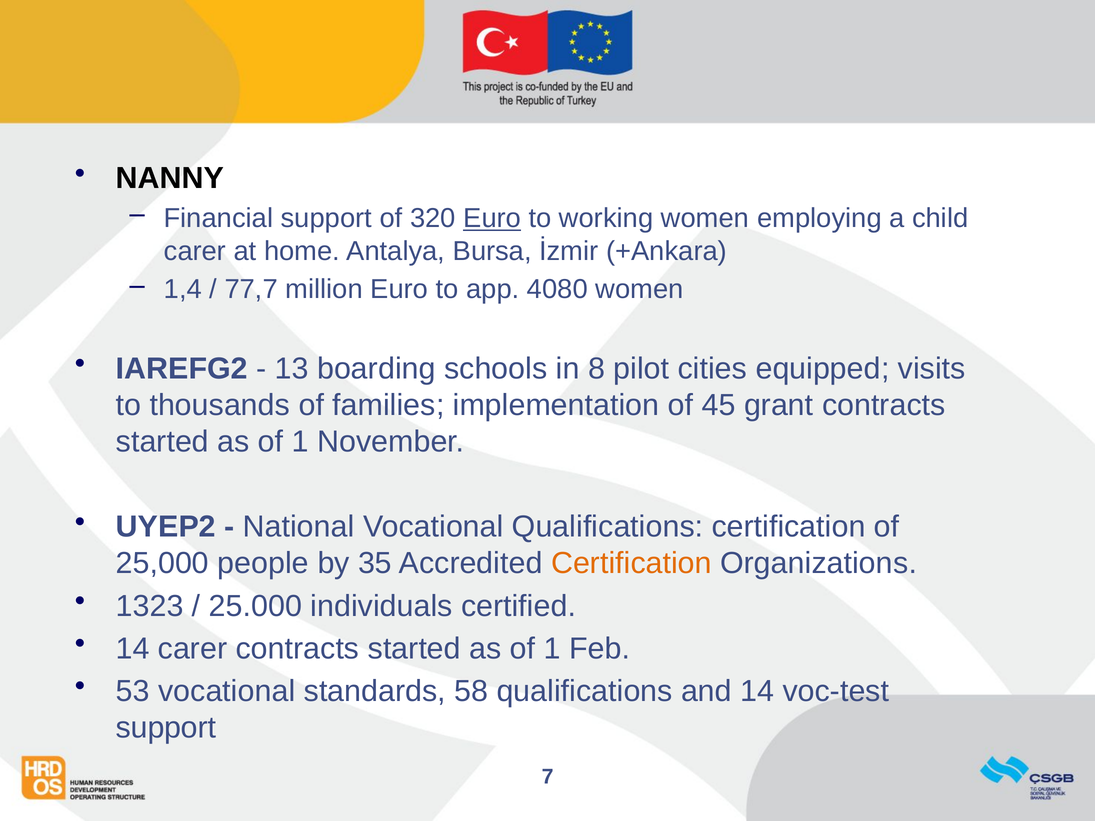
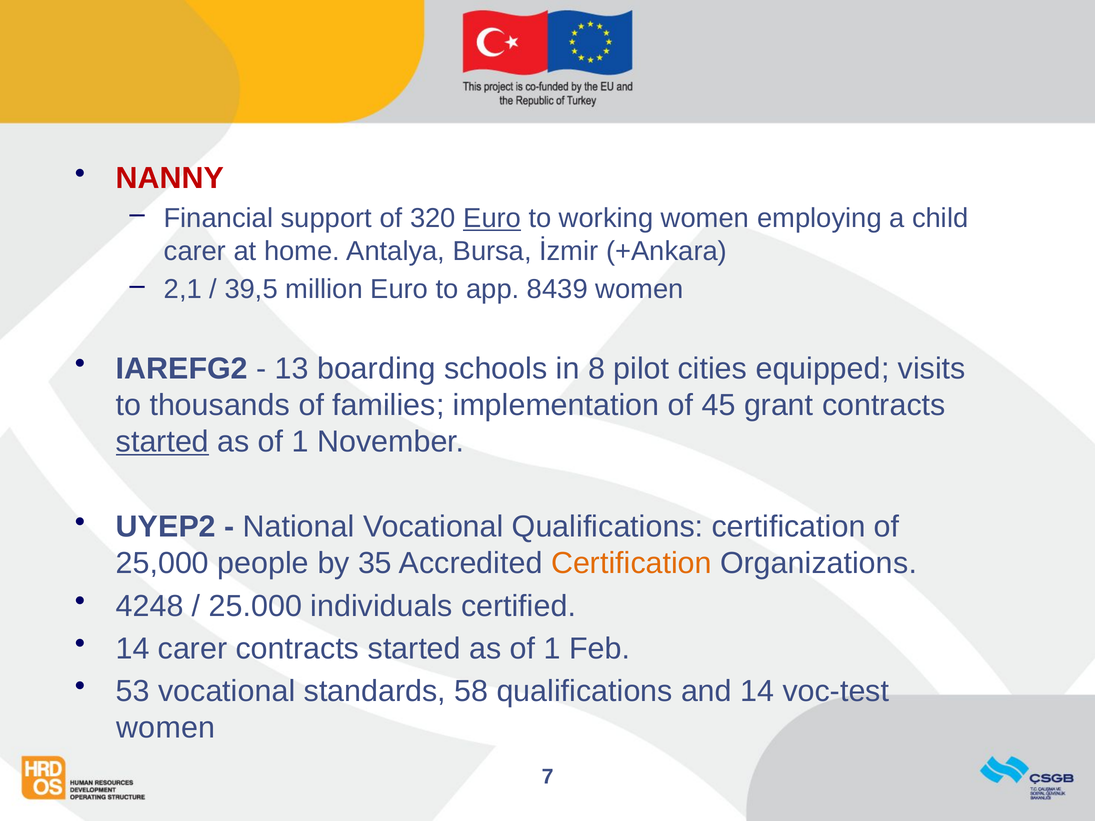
NANNY colour: black -> red
1,4: 1,4 -> 2,1
77,7: 77,7 -> 39,5
4080: 4080 -> 8439
started at (162, 442) underline: none -> present
1323: 1323 -> 4248
support at (166, 728): support -> women
